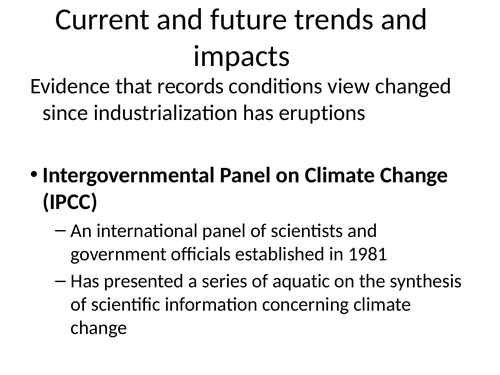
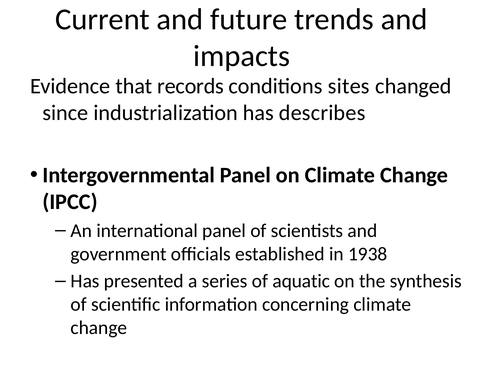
view: view -> sites
eruptions: eruptions -> describes
1981: 1981 -> 1938
